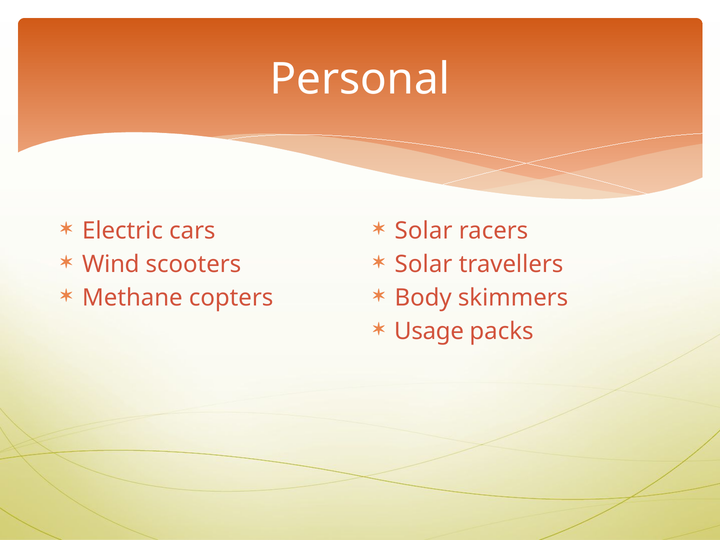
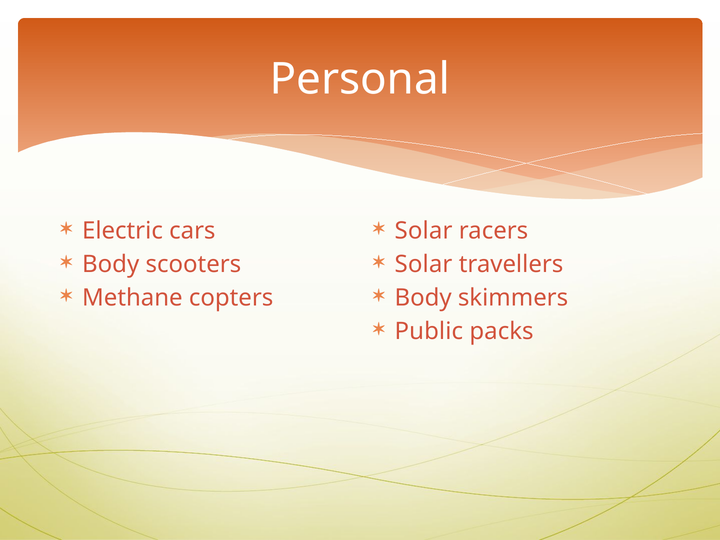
Wind at (111, 264): Wind -> Body
Usage: Usage -> Public
